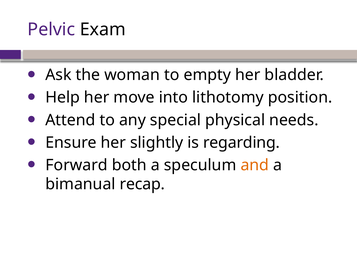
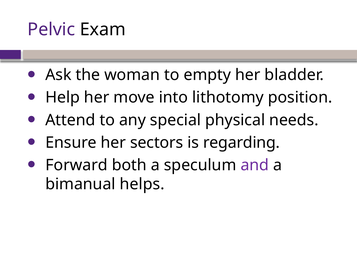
slightly: slightly -> sectors
and colour: orange -> purple
recap: recap -> helps
